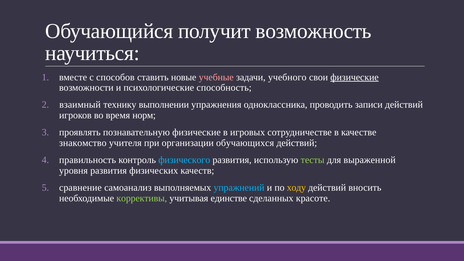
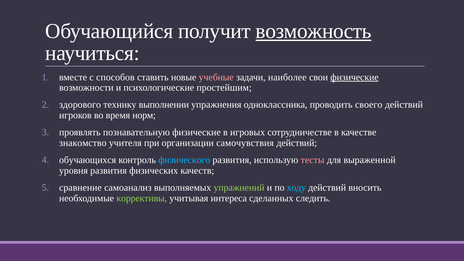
возможность underline: none -> present
учебного: учебного -> наиболее
способность: способность -> простейшим
взаимный: взаимный -> здорового
записи: записи -> своего
обучающихся: обучающихся -> самочувствия
правильность: правильность -> обучающихся
тесты colour: light green -> pink
упражнений colour: light blue -> light green
ходу colour: yellow -> light blue
единстве: единстве -> интереса
красоте: красоте -> следить
